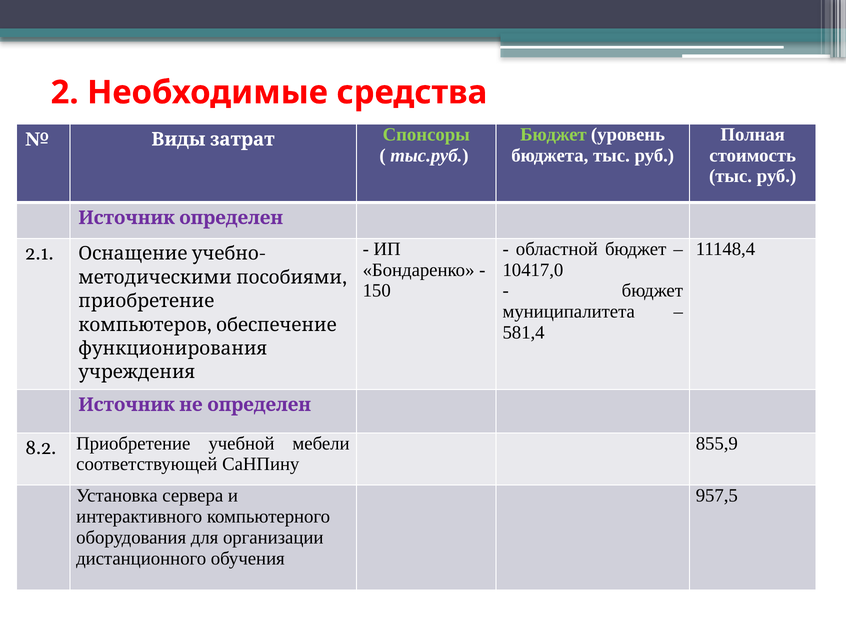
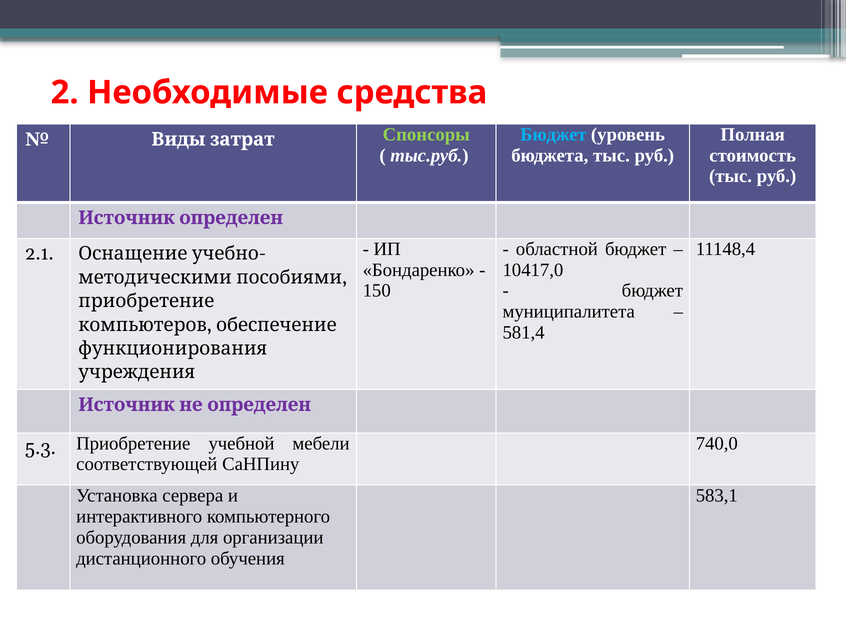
Бюджет at (553, 135) colour: light green -> light blue
855,9: 855,9 -> 740,0
8.2: 8.2 -> 5.3
957,5: 957,5 -> 583,1
